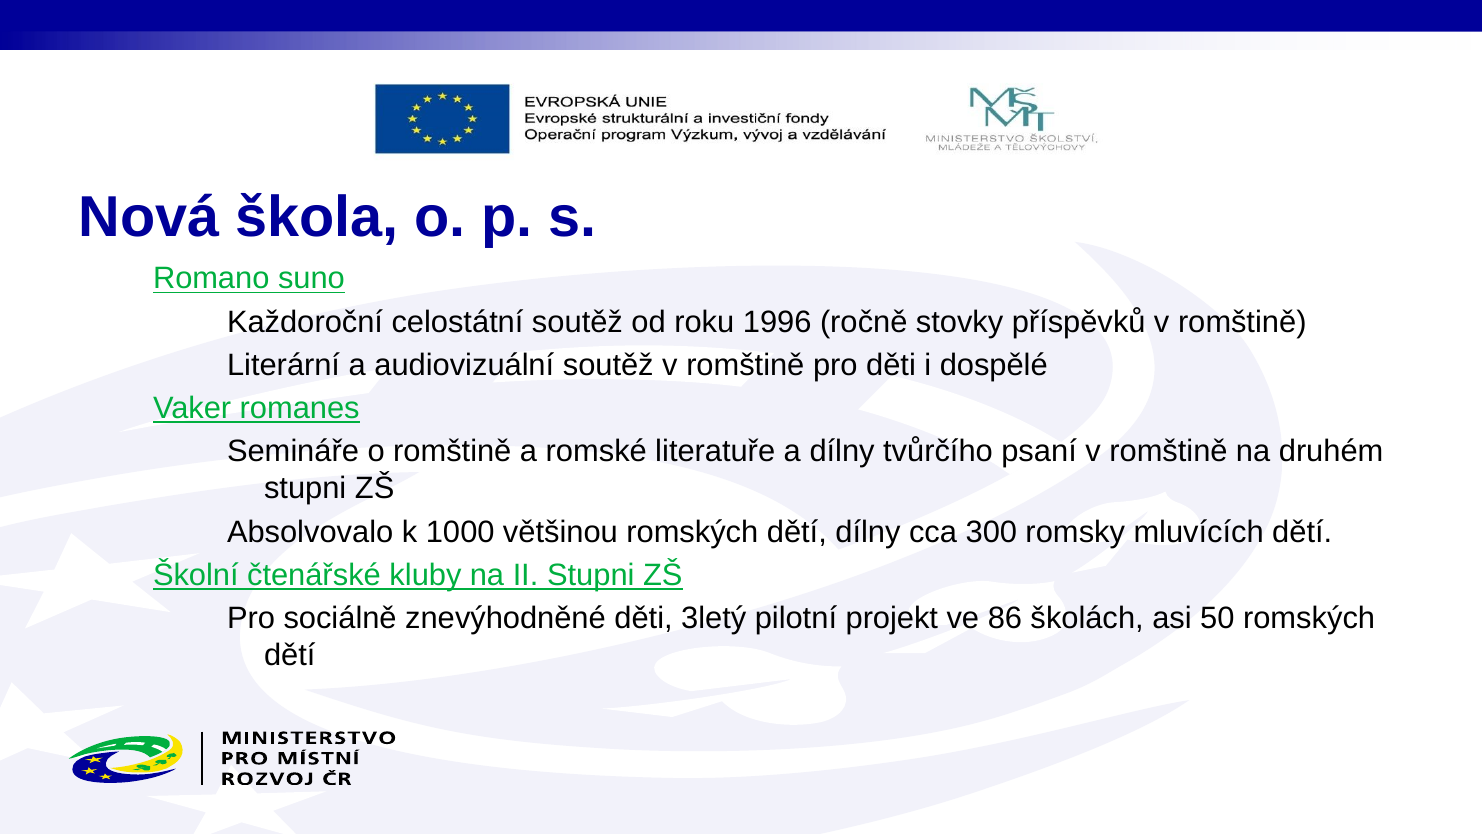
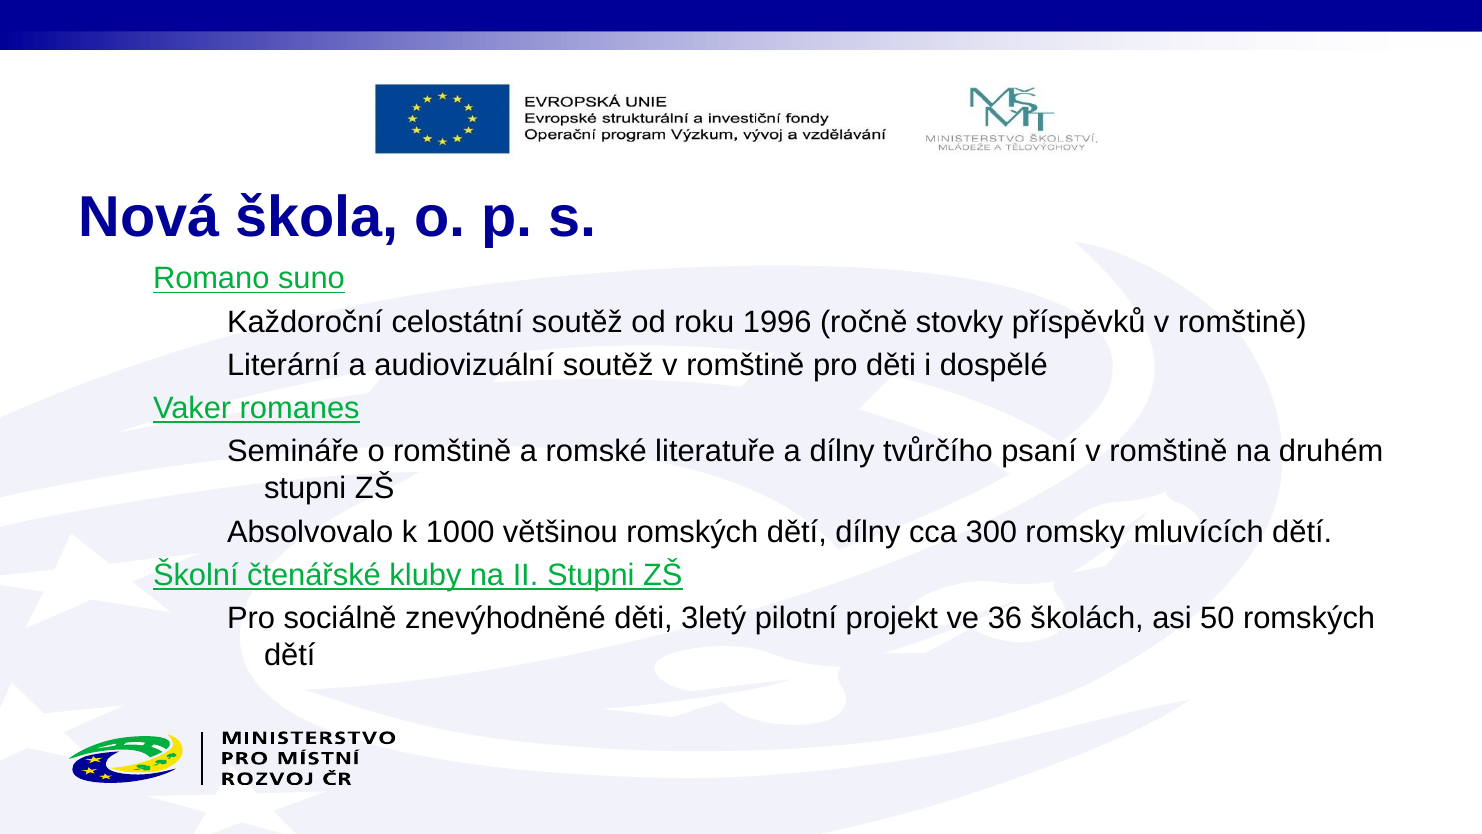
86: 86 -> 36
